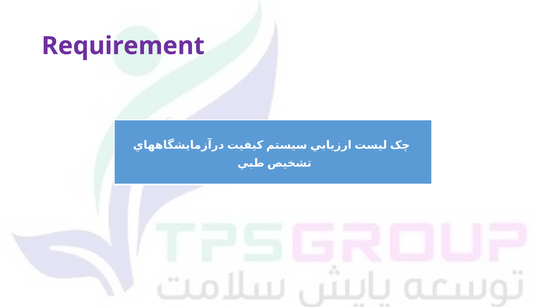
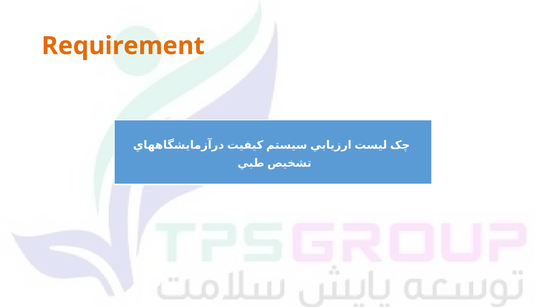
Requirement colour: purple -> orange
